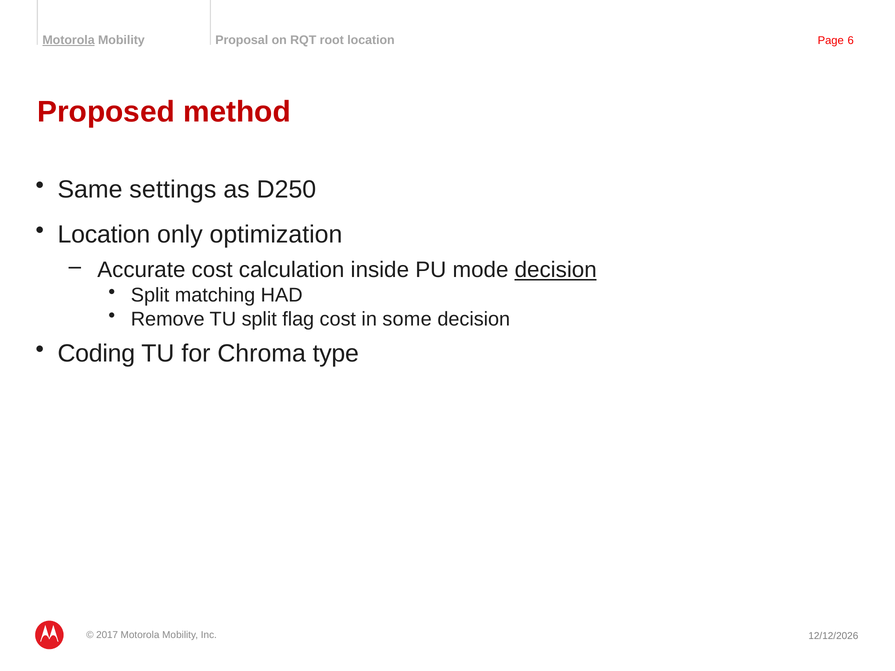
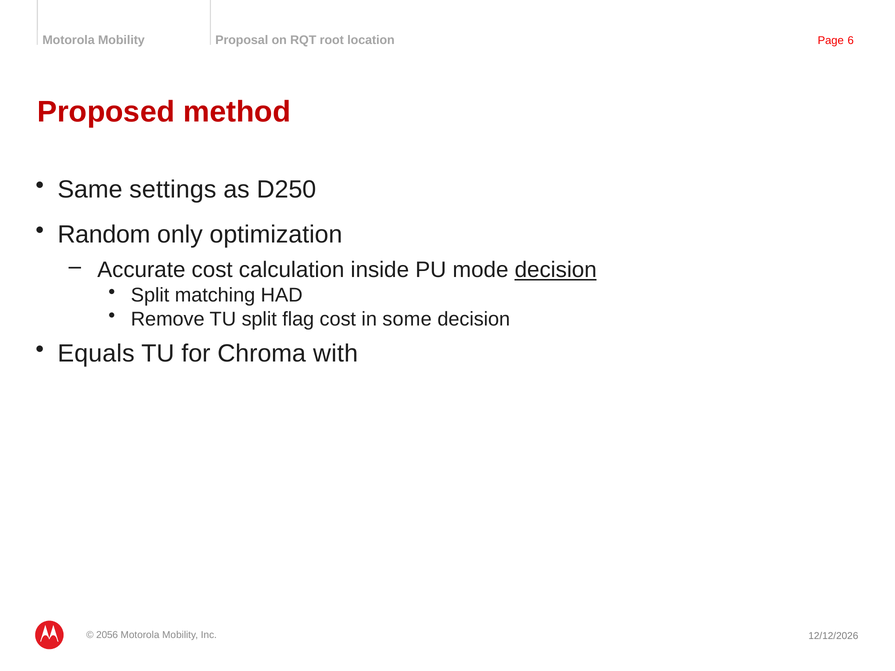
Motorola at (69, 40) underline: present -> none
Location at (104, 235): Location -> Random
Coding: Coding -> Equals
type: type -> with
2017: 2017 -> 2056
